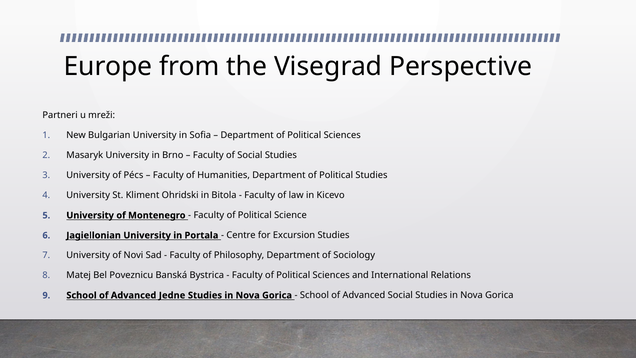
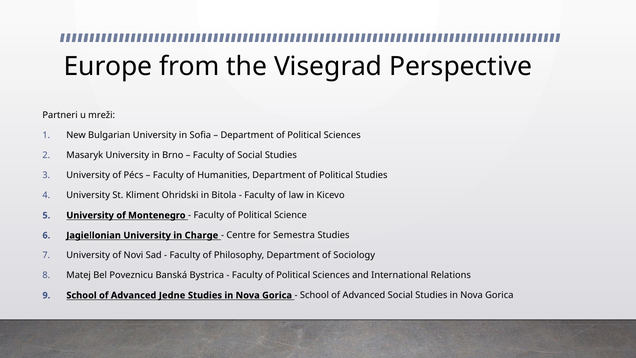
Portala: Portala -> Charge
Excursion: Excursion -> Semestra
